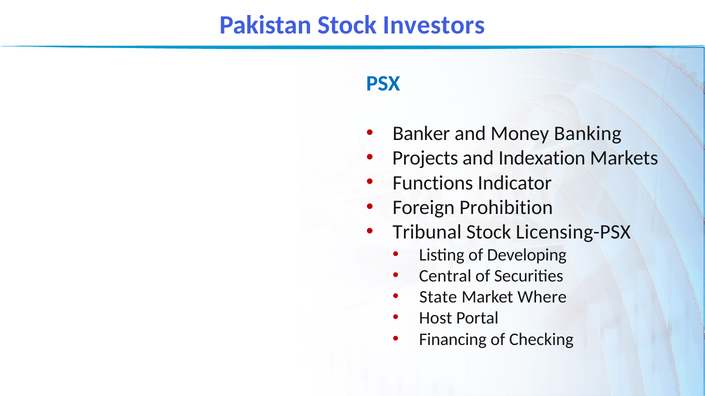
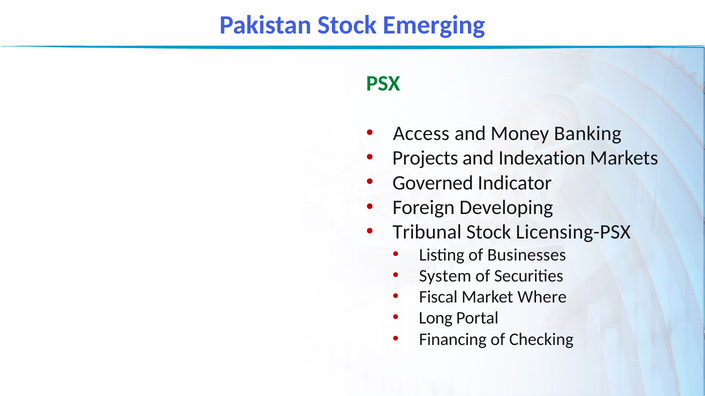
Investors: Investors -> Emerging
PSX colour: blue -> green
Banker: Banker -> Access
Functions: Functions -> Governed
Prohibition: Prohibition -> Developing
Developing: Developing -> Businesses
Central: Central -> System
State: State -> Fiscal
Host: Host -> Long
